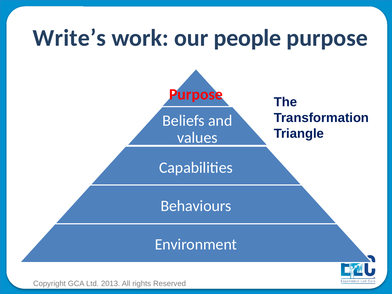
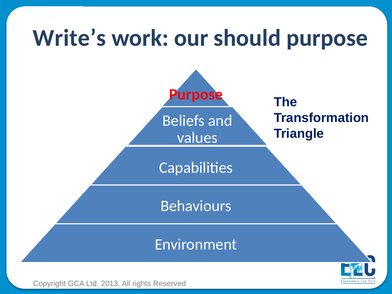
people: people -> should
